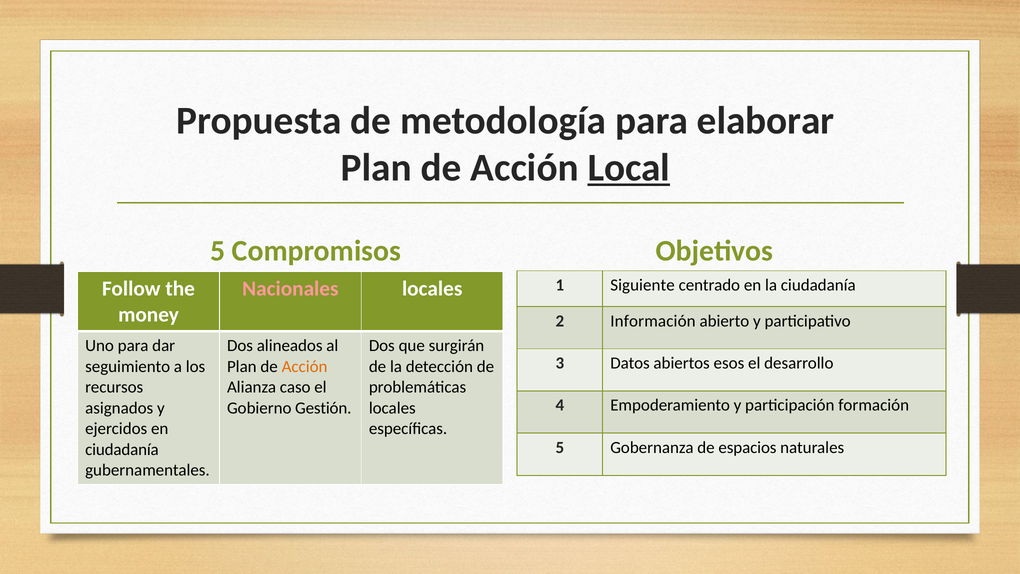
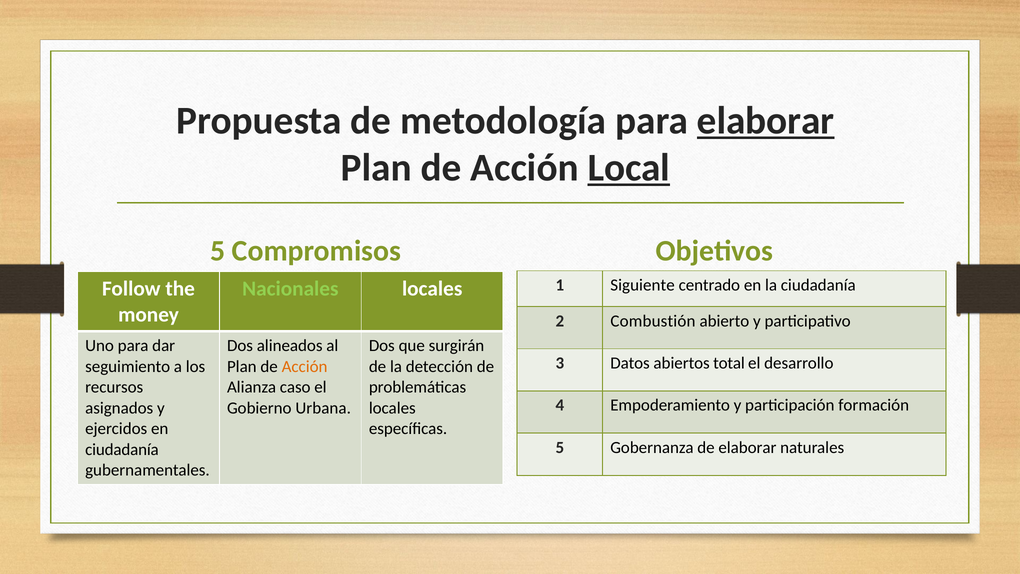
elaborar at (766, 121) underline: none -> present
Nacionales colour: pink -> light green
Información: Información -> Combustión
esos: esos -> total
Gestión: Gestión -> Urbana
de espacios: espacios -> elaborar
